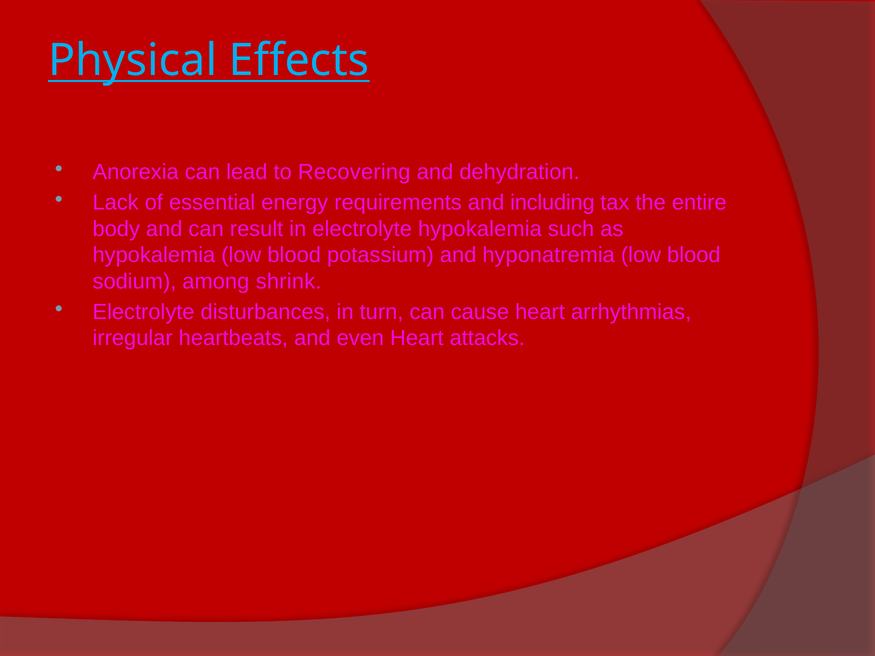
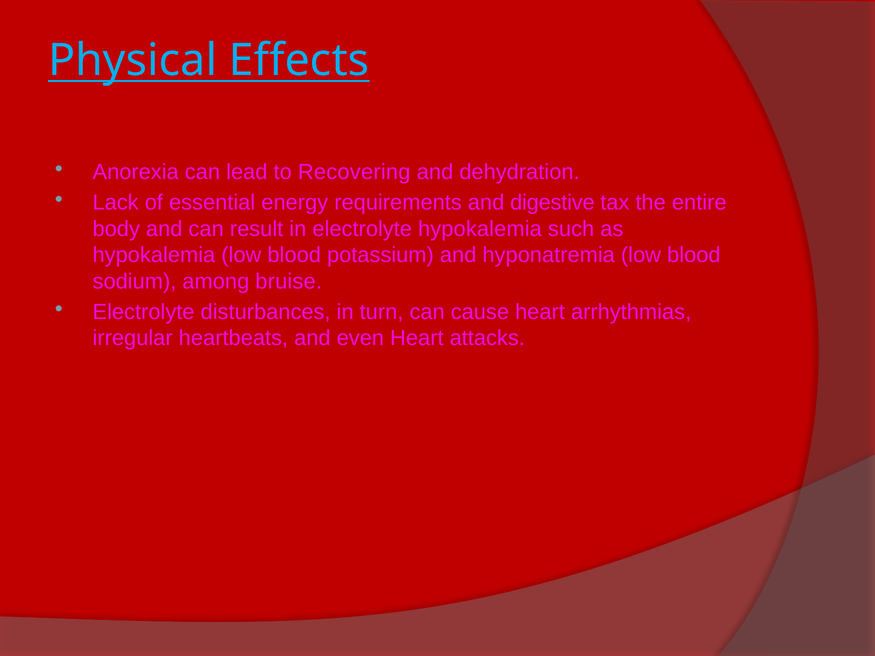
including: including -> digestive
shrink: shrink -> bruise
